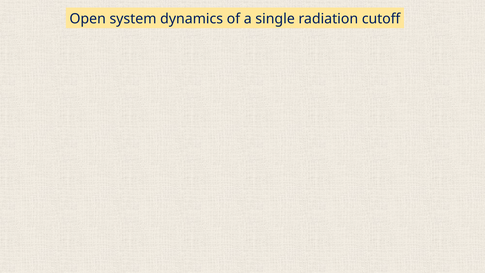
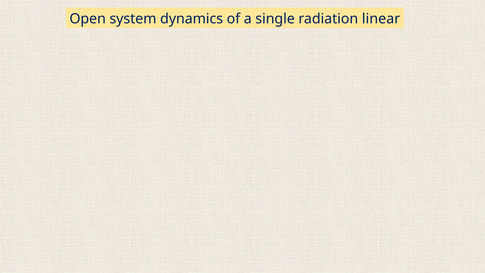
cutoff: cutoff -> linear
